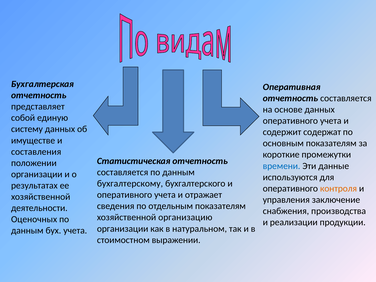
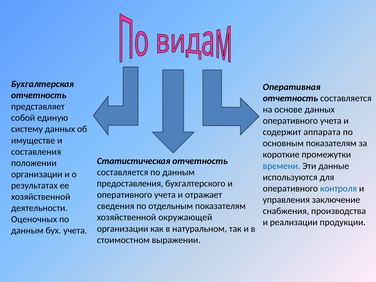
содержат: содержат -> аппарата
бухгалтерскому: бухгалтерскому -> предоставления
контроля colour: orange -> blue
организацию: организацию -> окружающей
